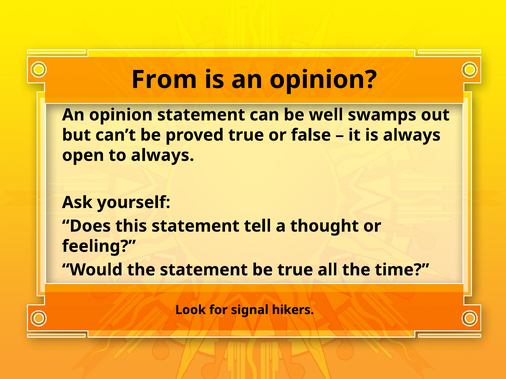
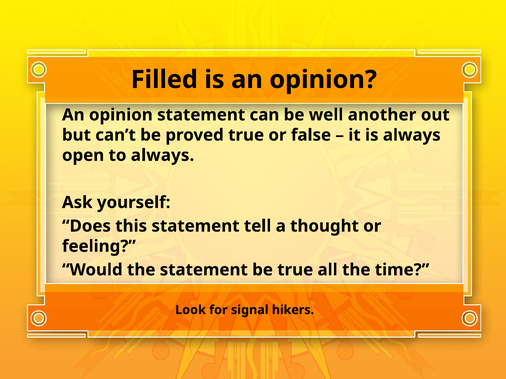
From: From -> Filled
swamps: swamps -> another
